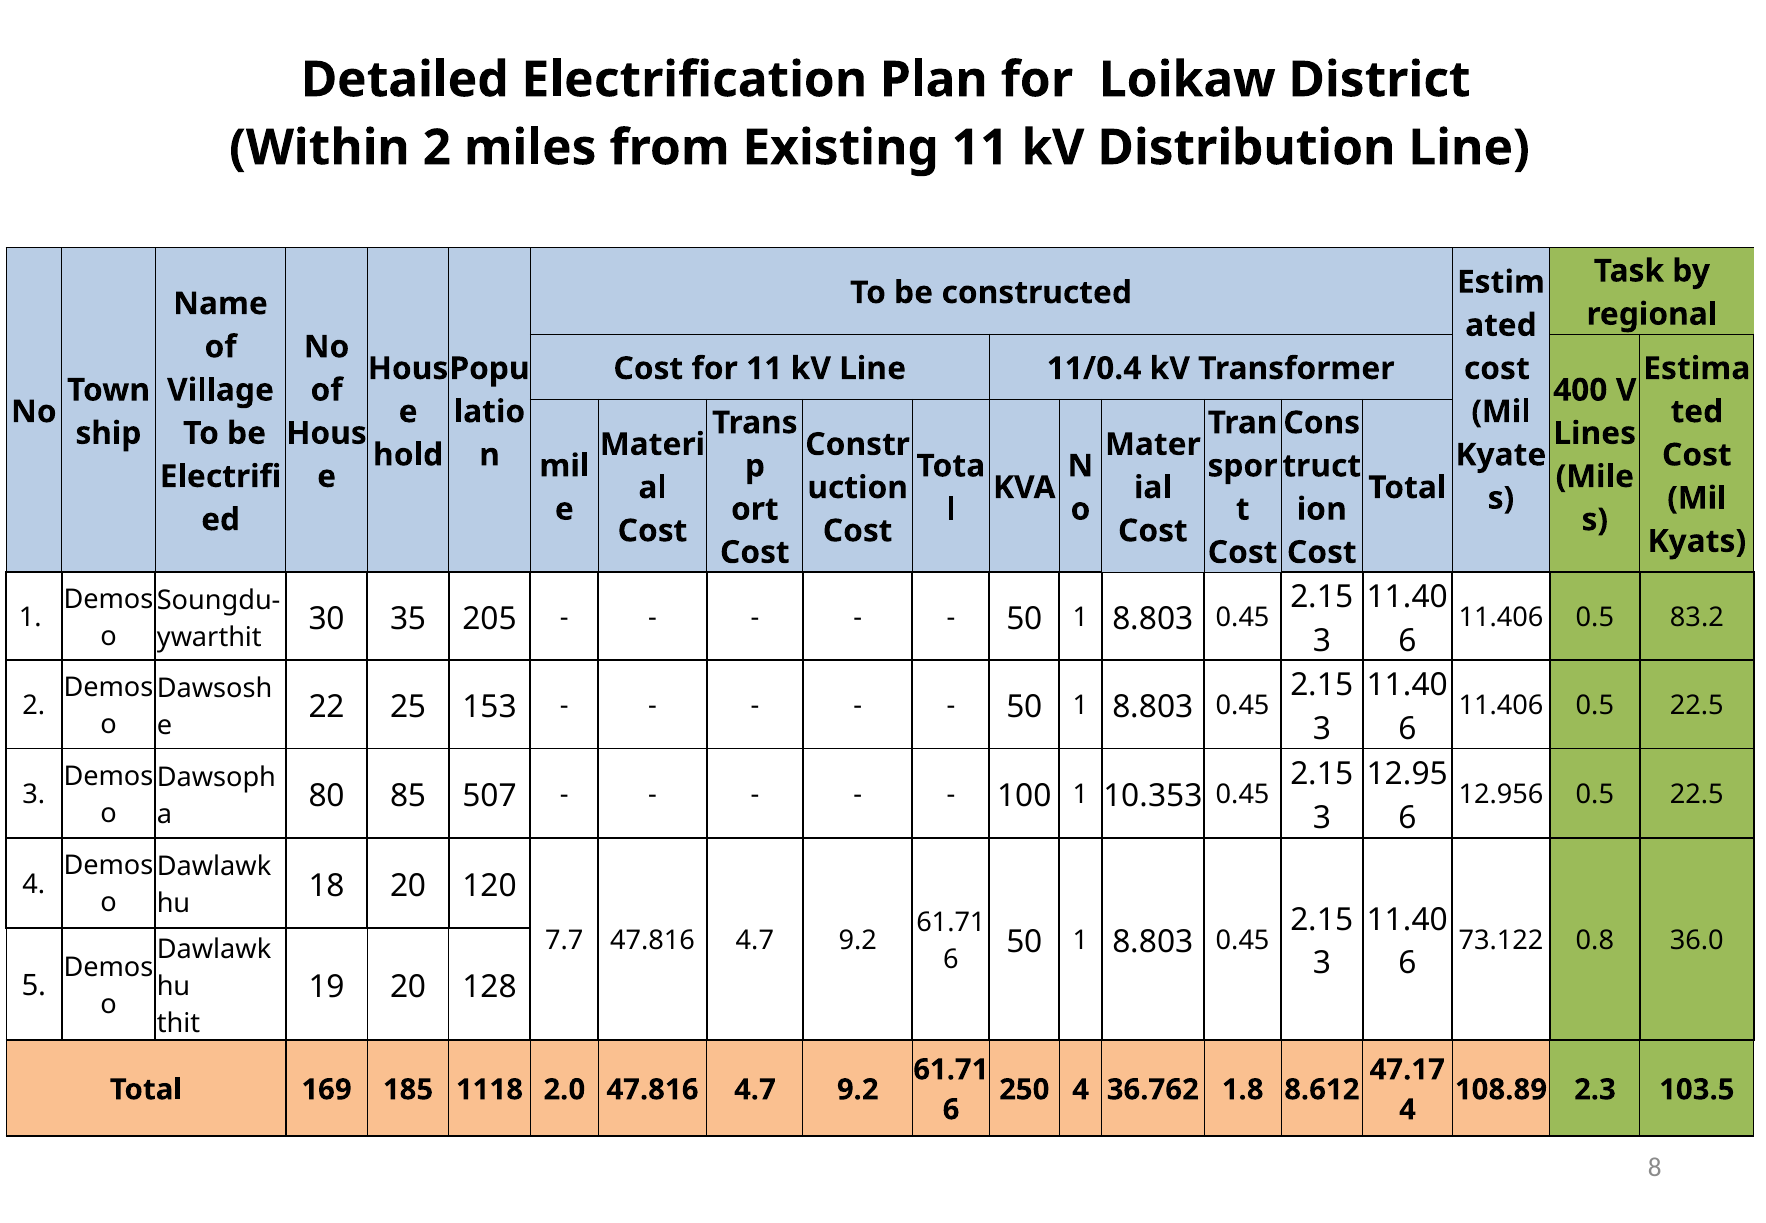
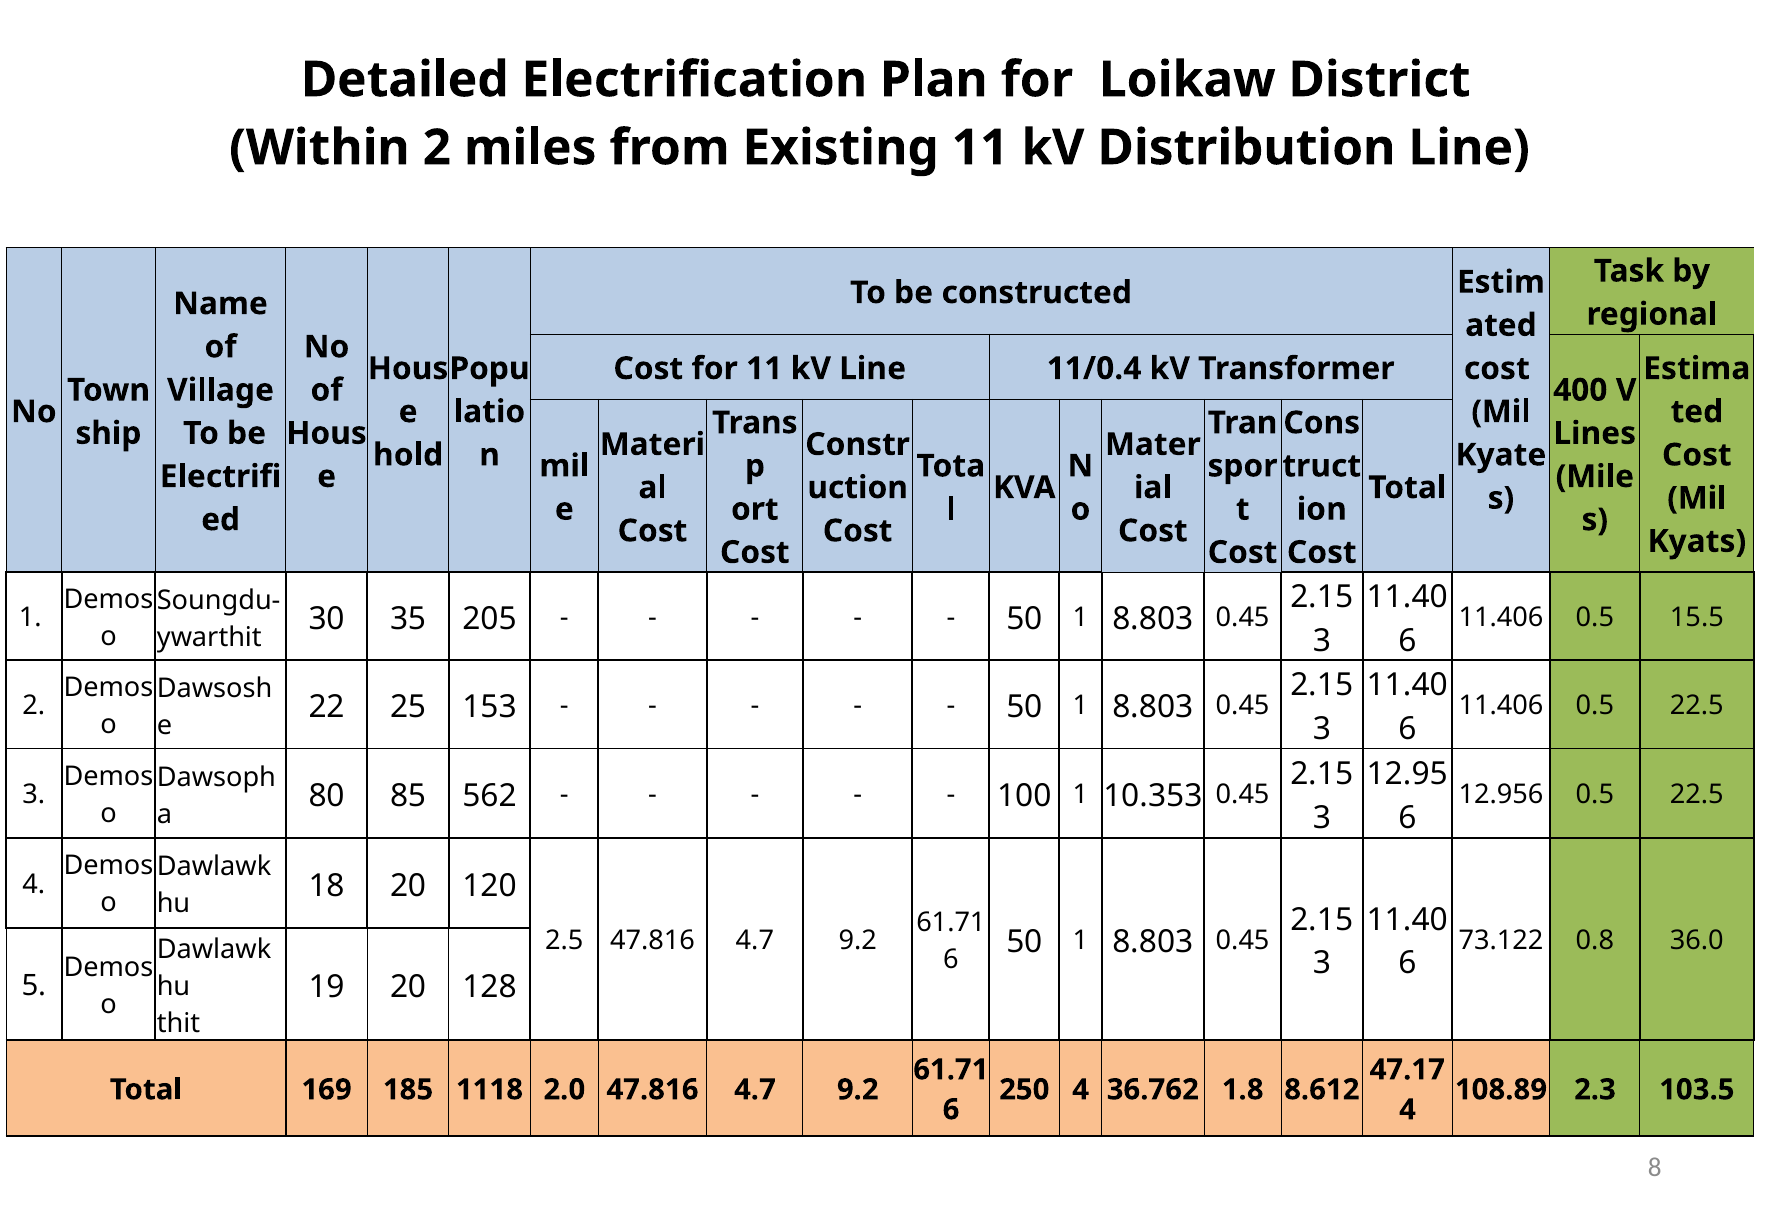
83.2: 83.2 -> 15.5
507: 507 -> 562
7.7: 7.7 -> 2.5
